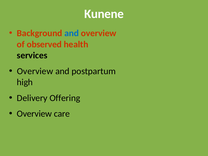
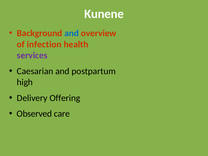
observed: observed -> infection
services colour: black -> purple
Overview at (35, 71): Overview -> Caesarian
Overview at (34, 114): Overview -> Observed
